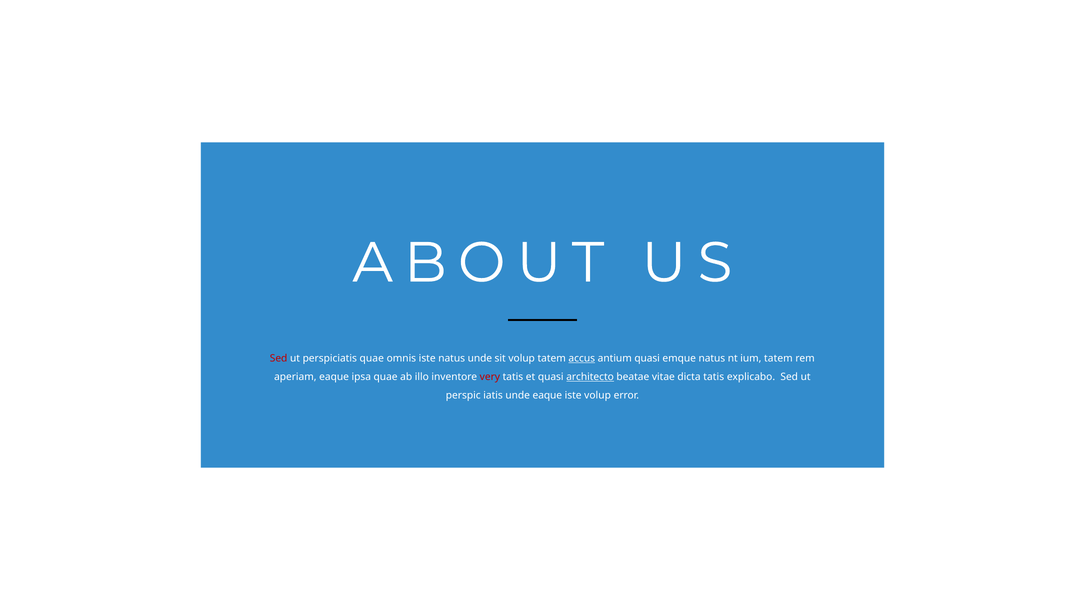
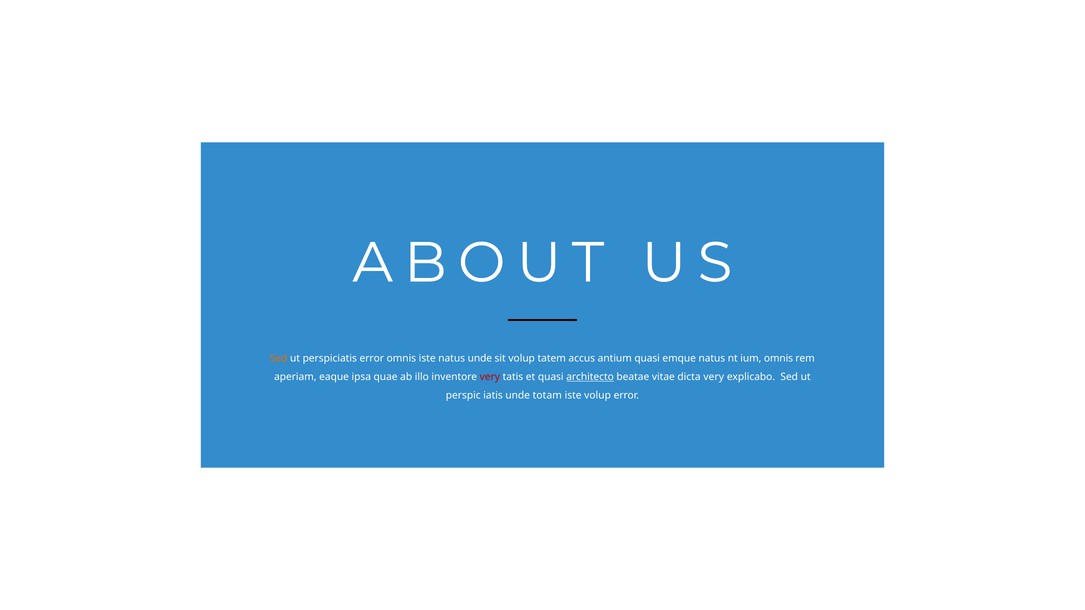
Sed at (279, 359) colour: red -> orange
perspiciatis quae: quae -> error
accus underline: present -> none
ium tatem: tatem -> omnis
dicta tatis: tatis -> very
unde eaque: eaque -> totam
